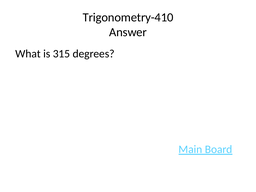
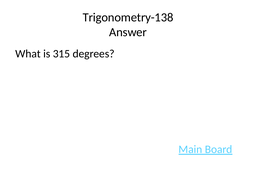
Trigonometry-410: Trigonometry-410 -> Trigonometry-138
